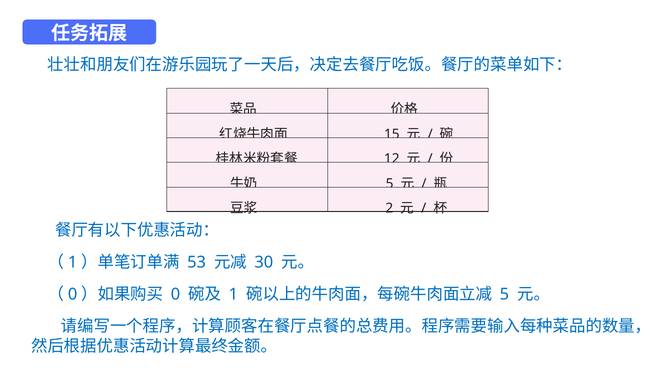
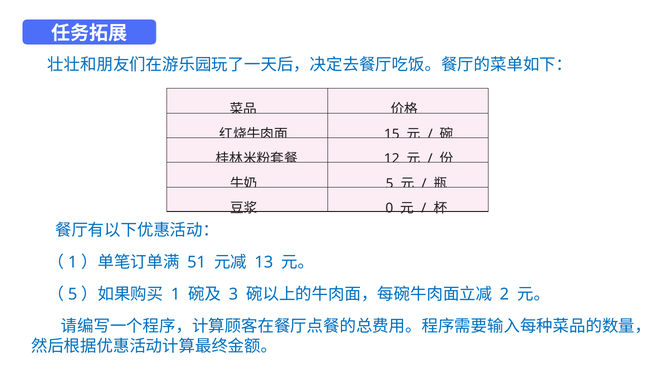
2: 2 -> 0
53: 53 -> 51
30: 30 -> 13
0 at (73, 294): 0 -> 5
0 at (175, 294): 0 -> 1
1 at (233, 294): 1 -> 3
5 at (504, 294): 5 -> 2
